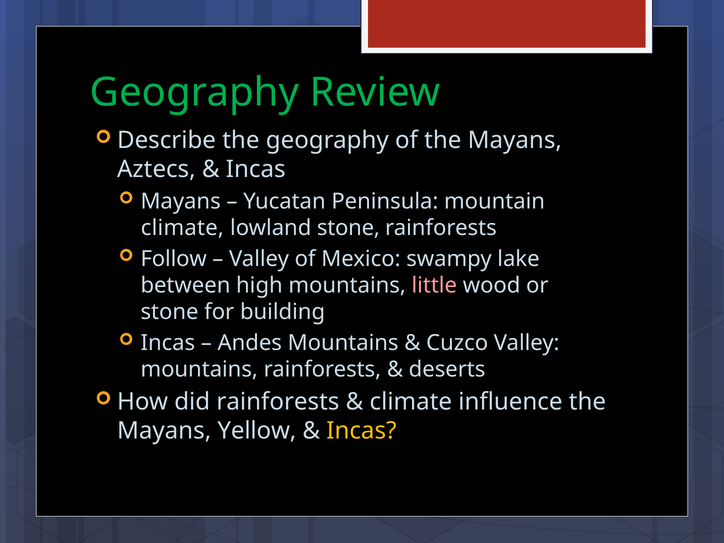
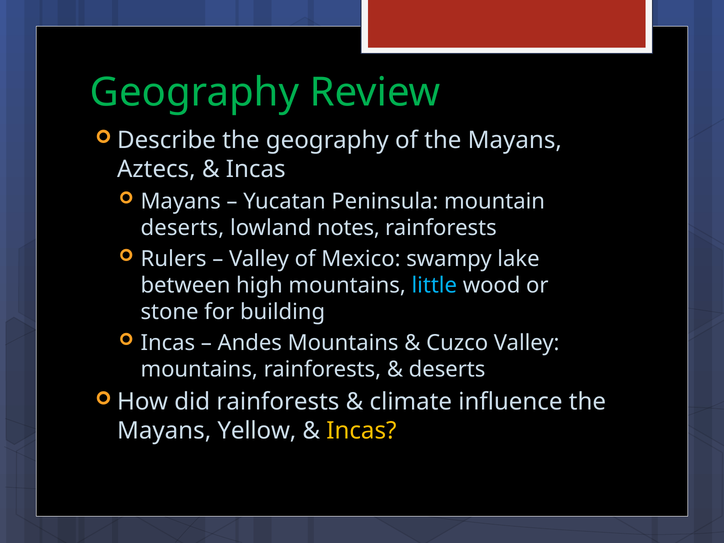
climate at (182, 228): climate -> deserts
lowland stone: stone -> notes
Follow: Follow -> Rulers
little colour: pink -> light blue
